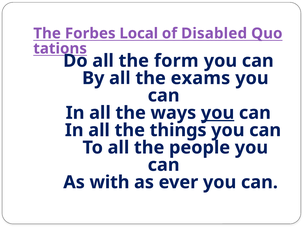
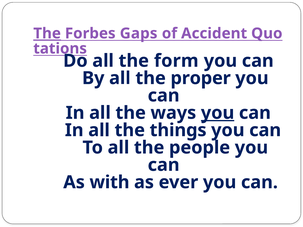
The at (47, 33) underline: none -> present
Local: Local -> Gaps
Disabled: Disabled -> Accident
exams: exams -> proper
